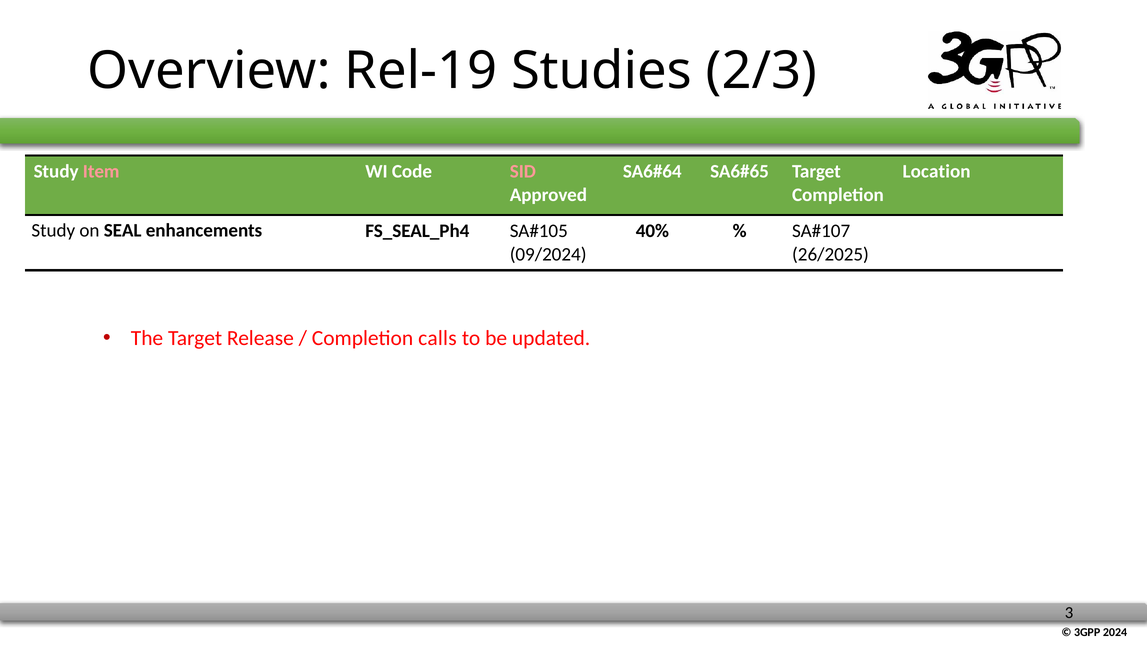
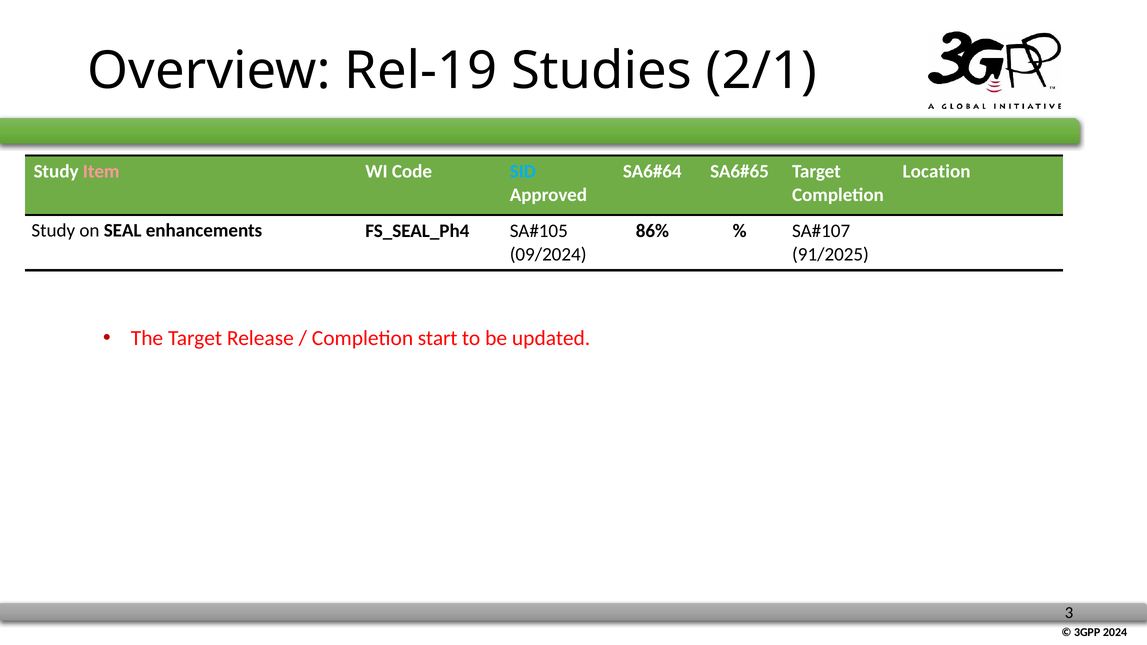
2/3: 2/3 -> 2/1
SID colour: pink -> light blue
40%: 40% -> 86%
26/2025: 26/2025 -> 91/2025
calls: calls -> start
